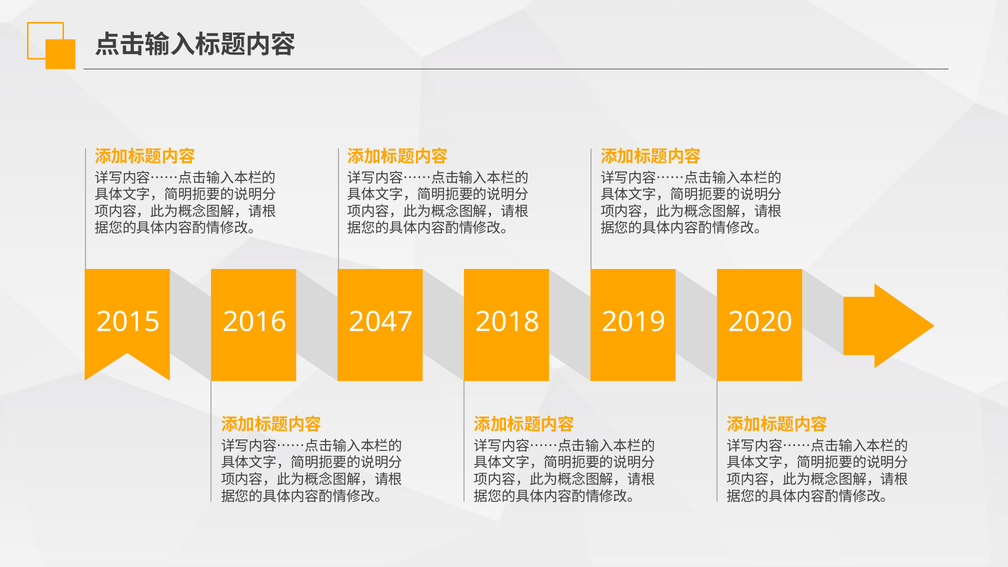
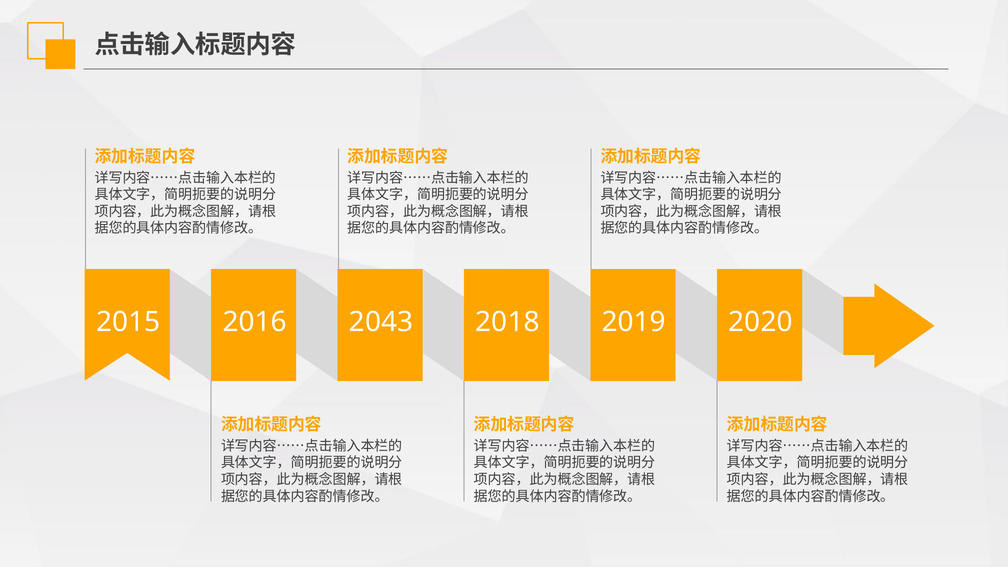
2047: 2047 -> 2043
